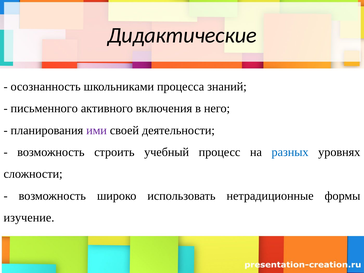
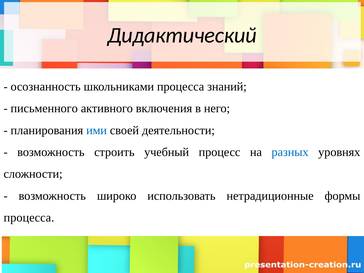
Дидактические: Дидактические -> Дидактический
ими colour: purple -> blue
изучение at (29, 218): изучение -> процесса
